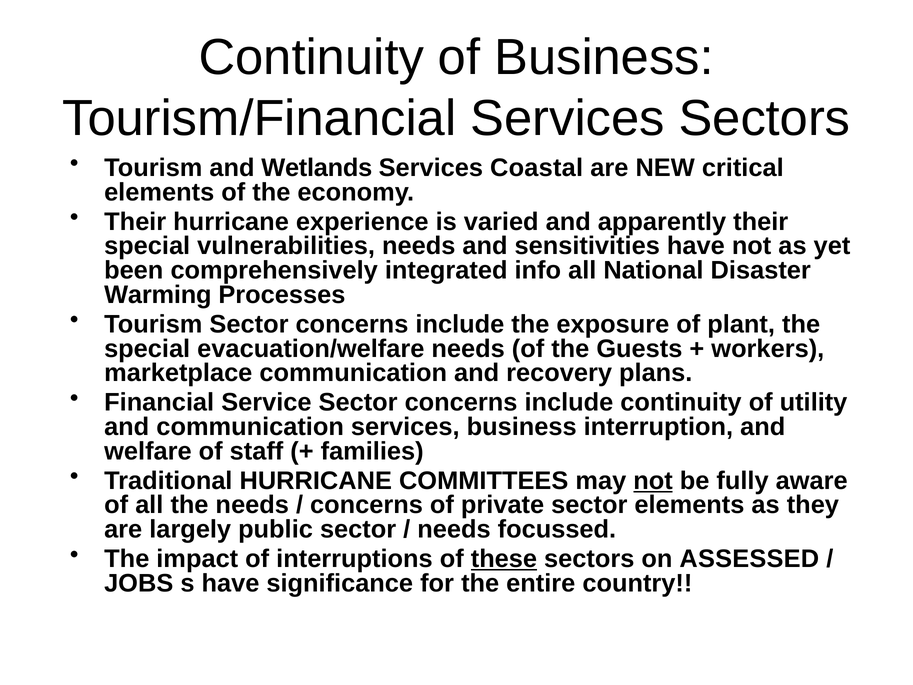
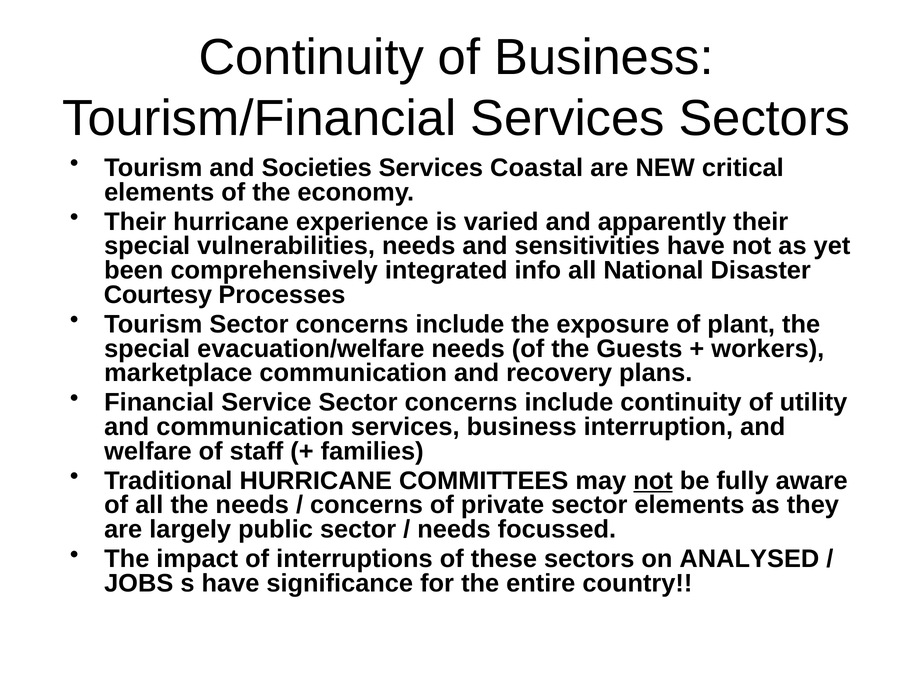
Wetlands: Wetlands -> Societies
Warming: Warming -> Courtesy
these underline: present -> none
ASSESSED: ASSESSED -> ANALYSED
